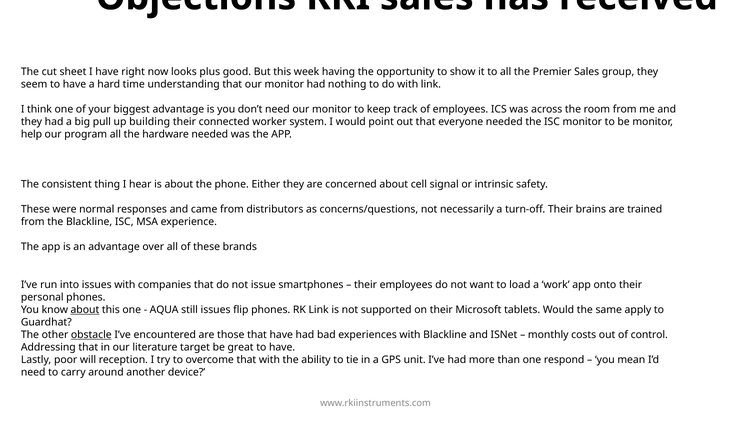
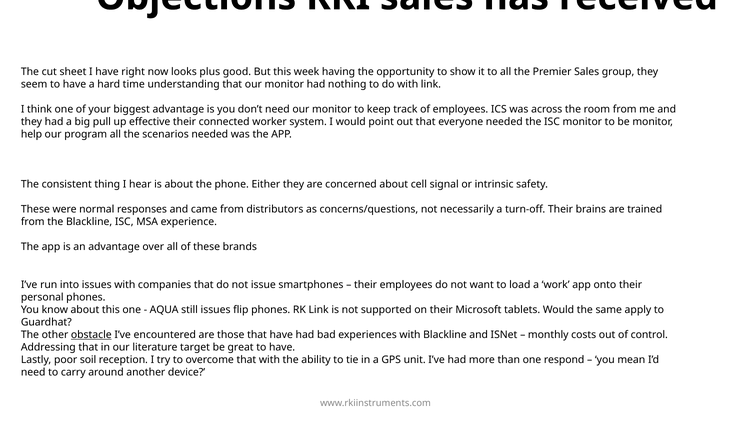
building: building -> effective
hardware: hardware -> scenarios
about at (85, 310) underline: present -> none
will: will -> soil
